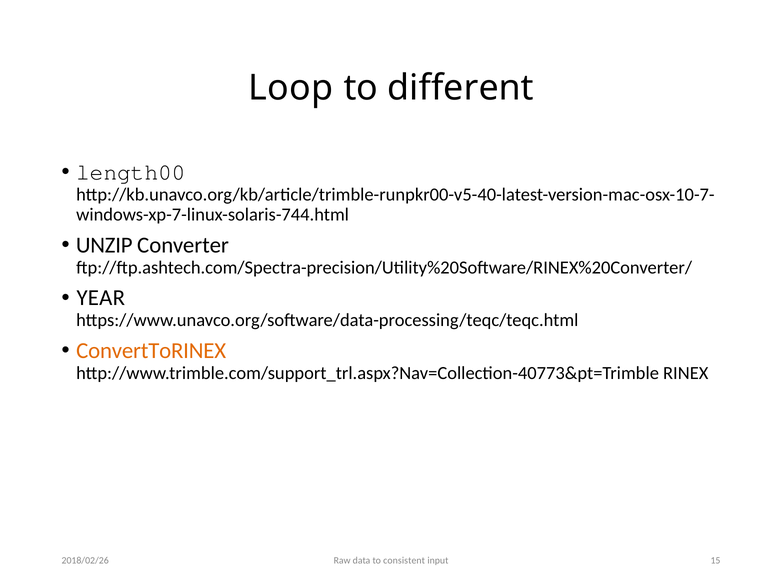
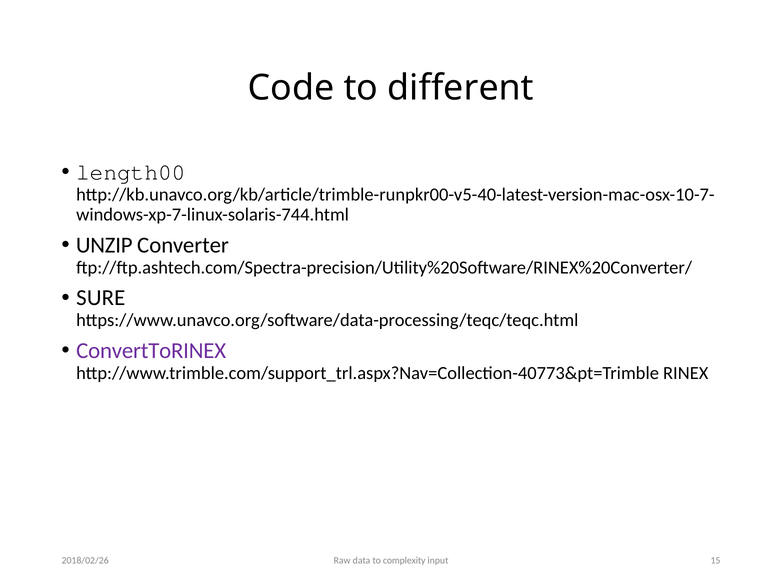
Loop: Loop -> Code
YEAR: YEAR -> SURE
ConvertToRINEX colour: orange -> purple
consistent: consistent -> complexity
